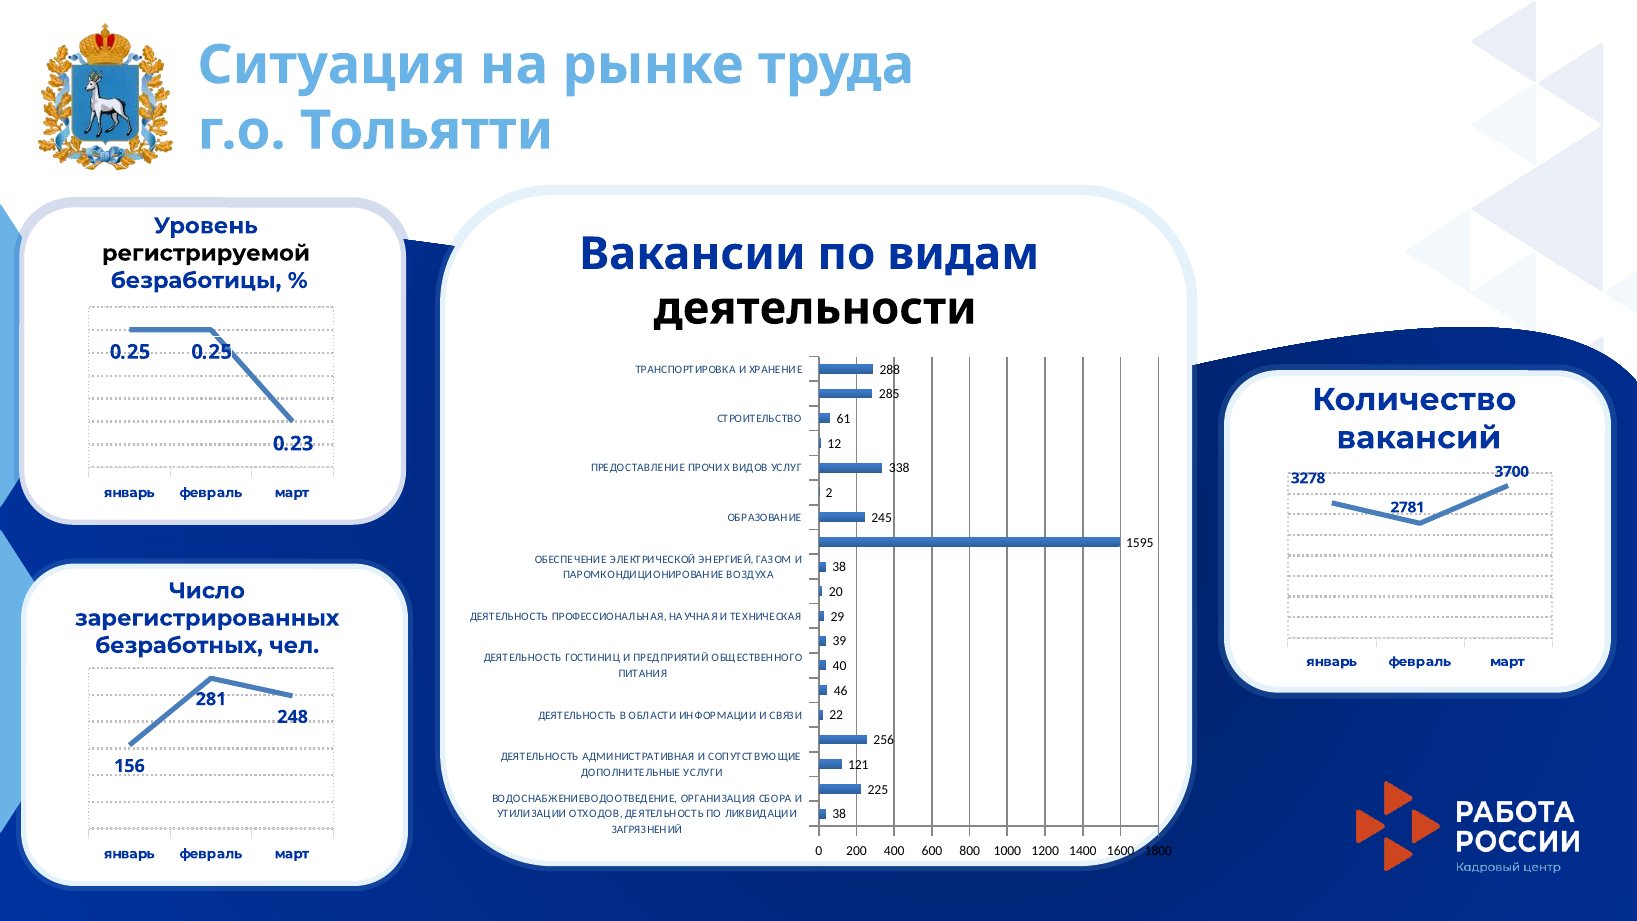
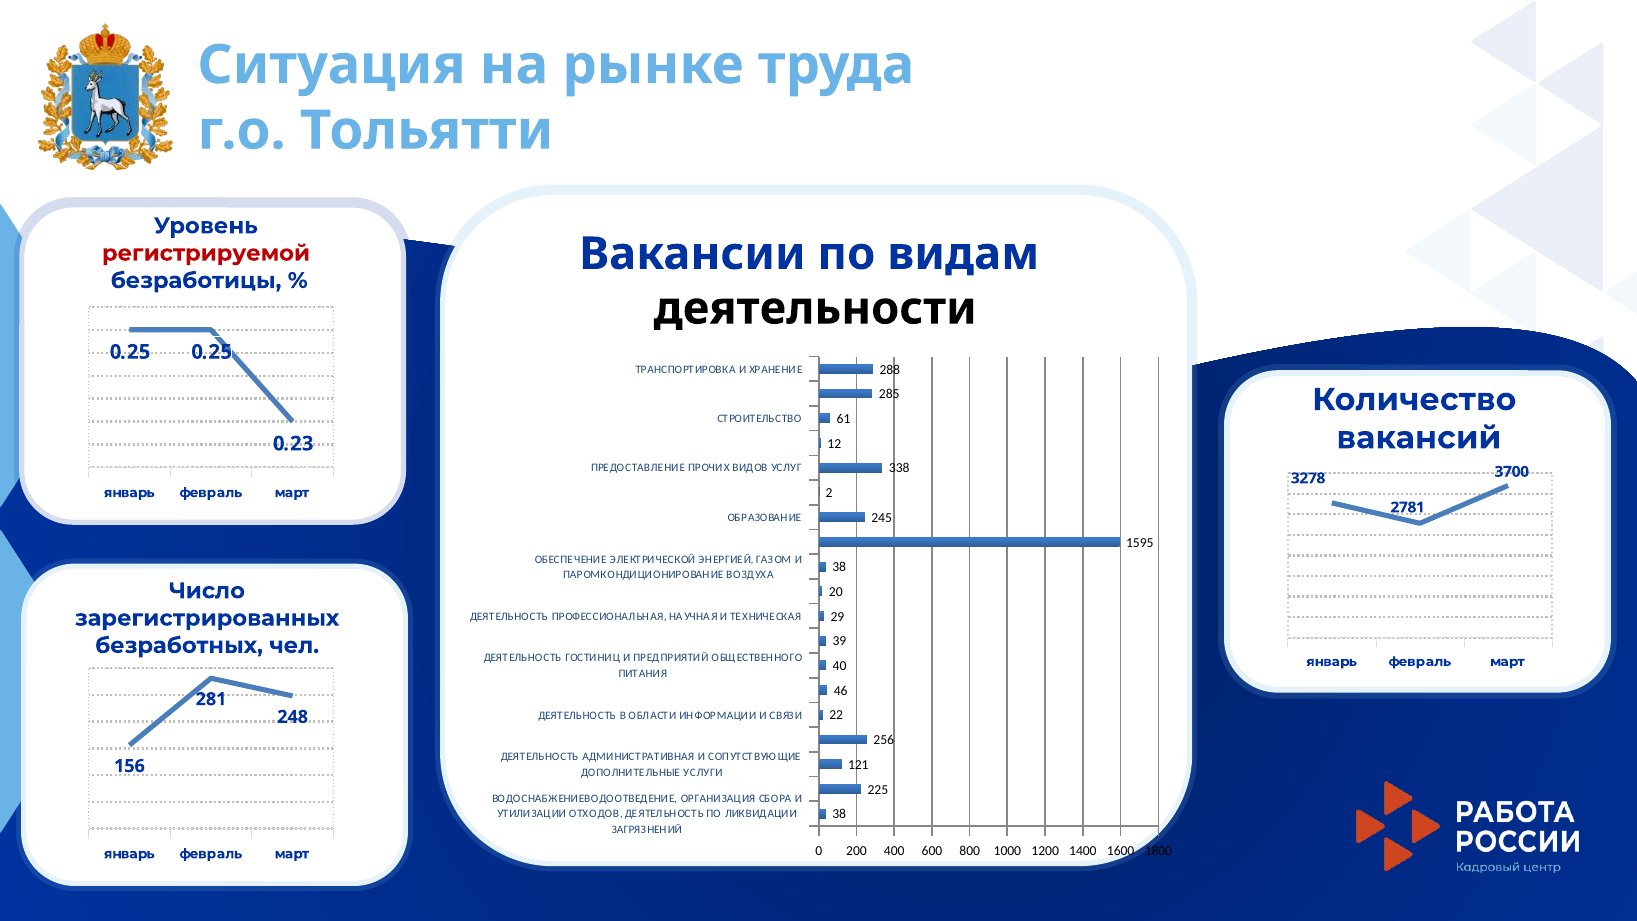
регистрируемой colour: black -> red
